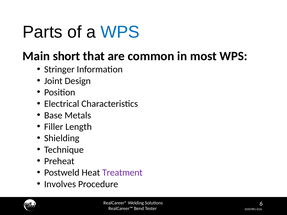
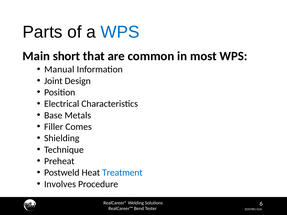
Stringer: Stringer -> Manual
Length: Length -> Comes
Treatment colour: purple -> blue
